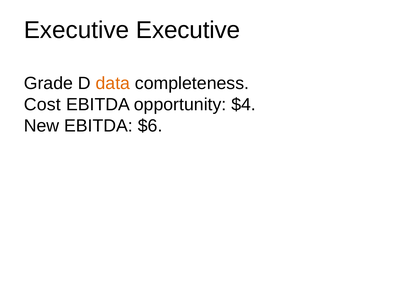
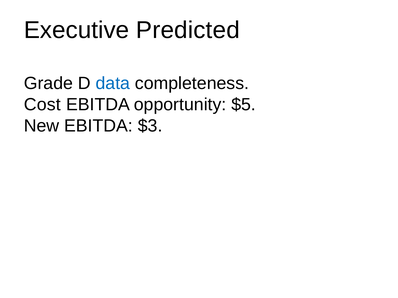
Executive Executive: Executive -> Predicted
data colour: orange -> blue
$4: $4 -> $5
$6: $6 -> $3
